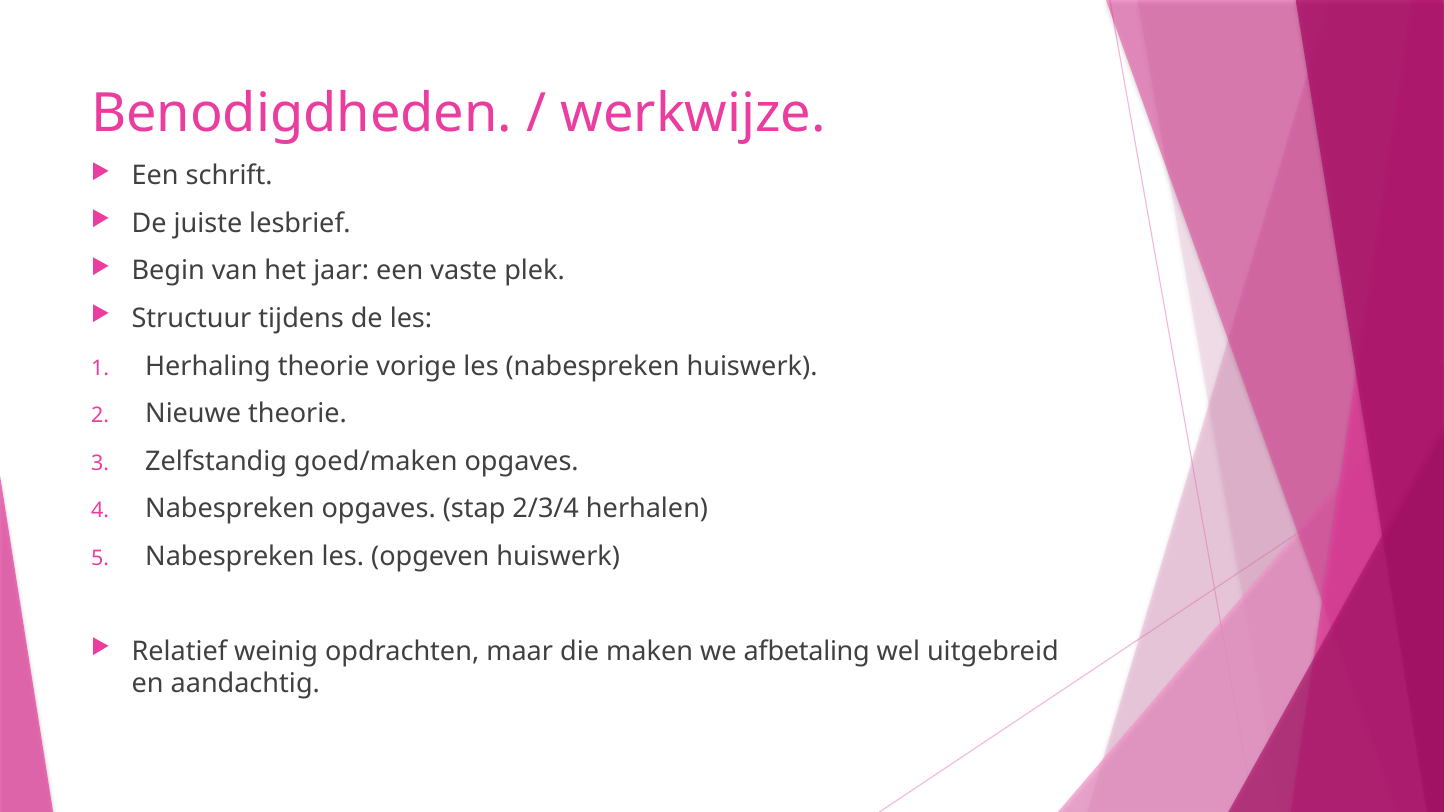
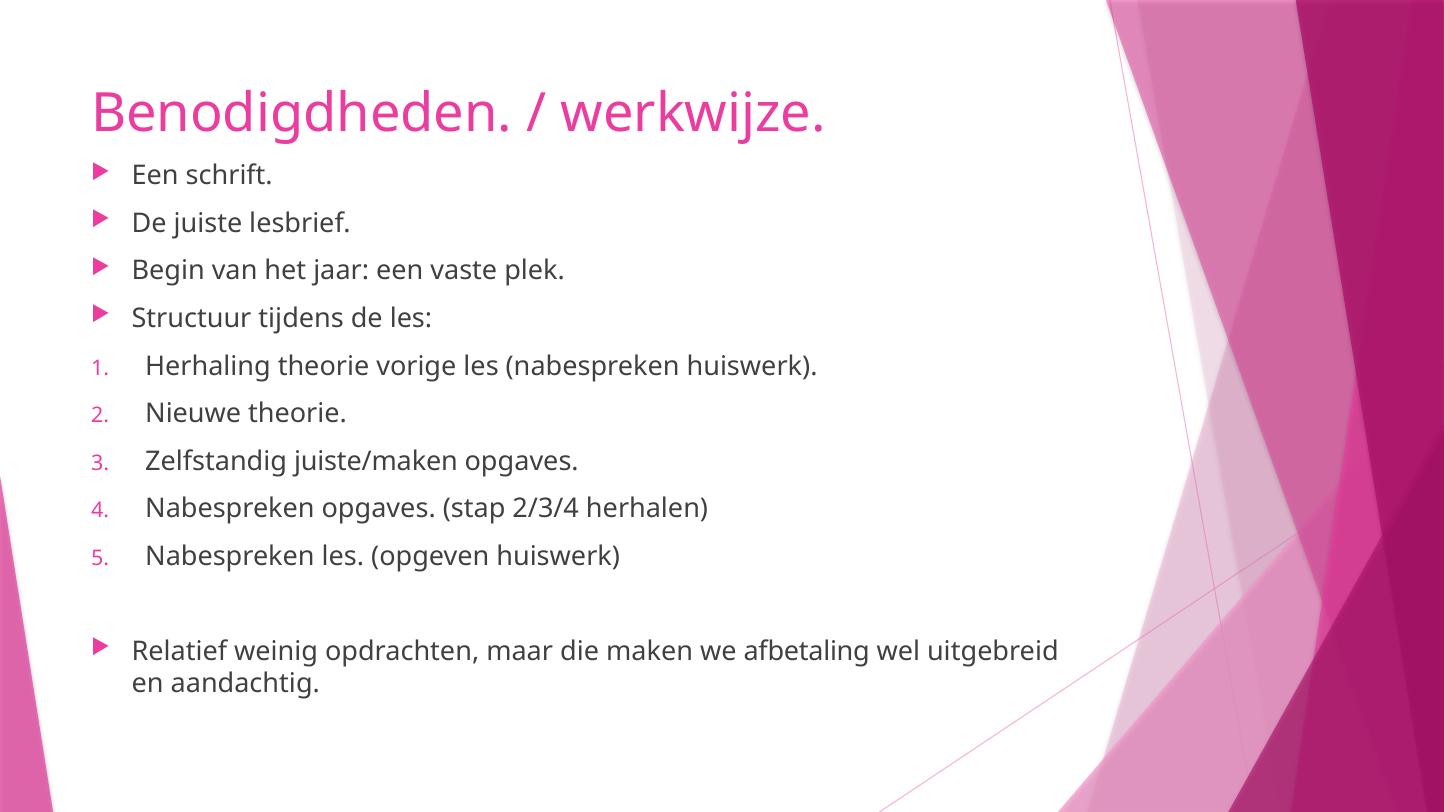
goed/maken: goed/maken -> juiste/maken
